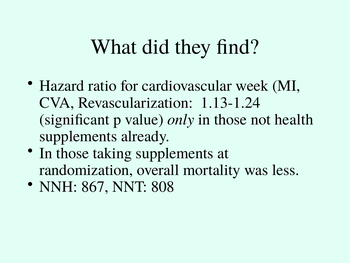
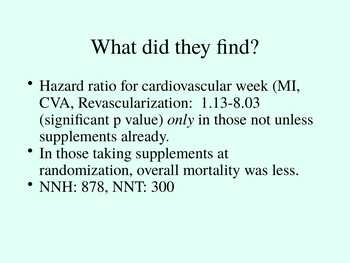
1.13-1.24: 1.13-1.24 -> 1.13-8.03
health: health -> unless
867: 867 -> 878
808: 808 -> 300
